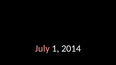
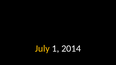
July colour: pink -> yellow
